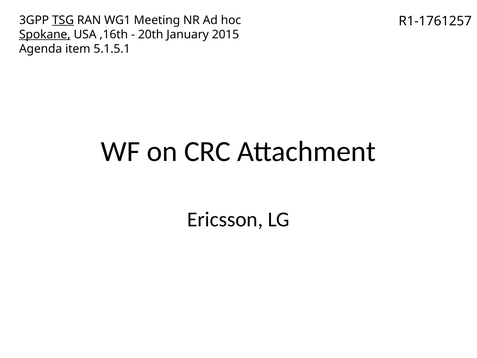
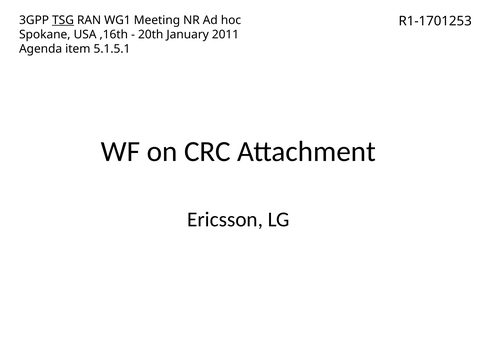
R1-1761257: R1-1761257 -> R1-1701253
Spokane underline: present -> none
2015: 2015 -> 2011
